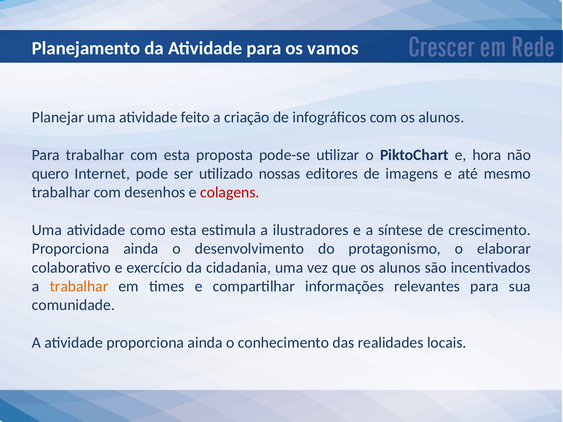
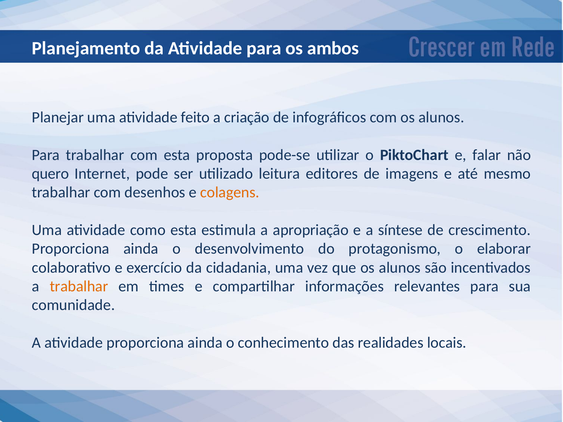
vamos: vamos -> ambos
hora: hora -> falar
nossas: nossas -> leitura
colagens colour: red -> orange
ilustradores: ilustradores -> apropriação
